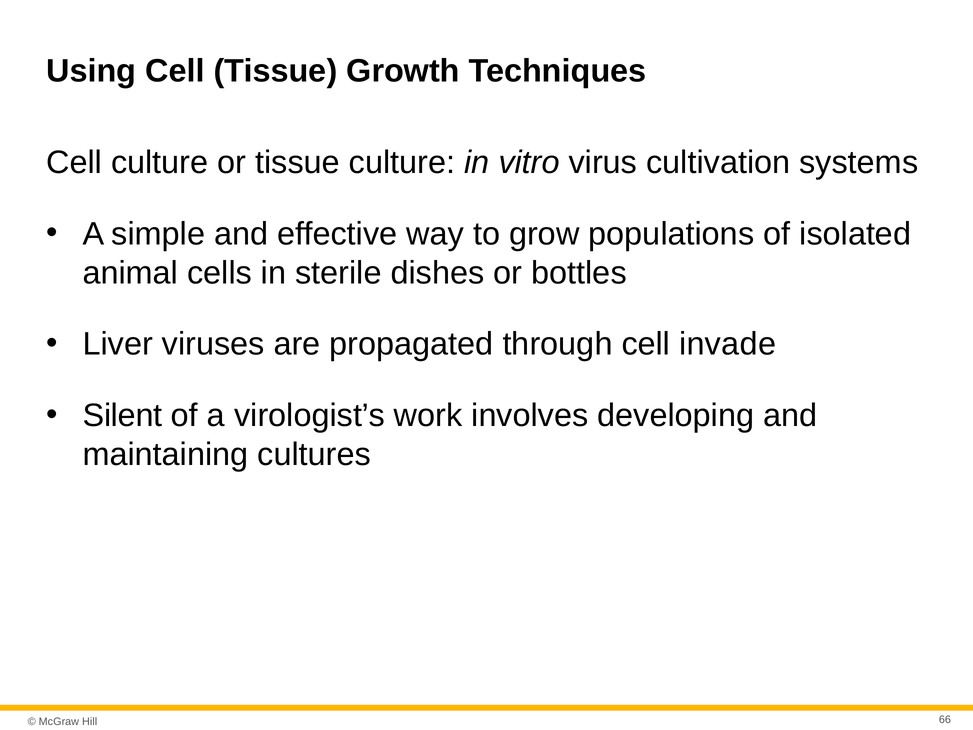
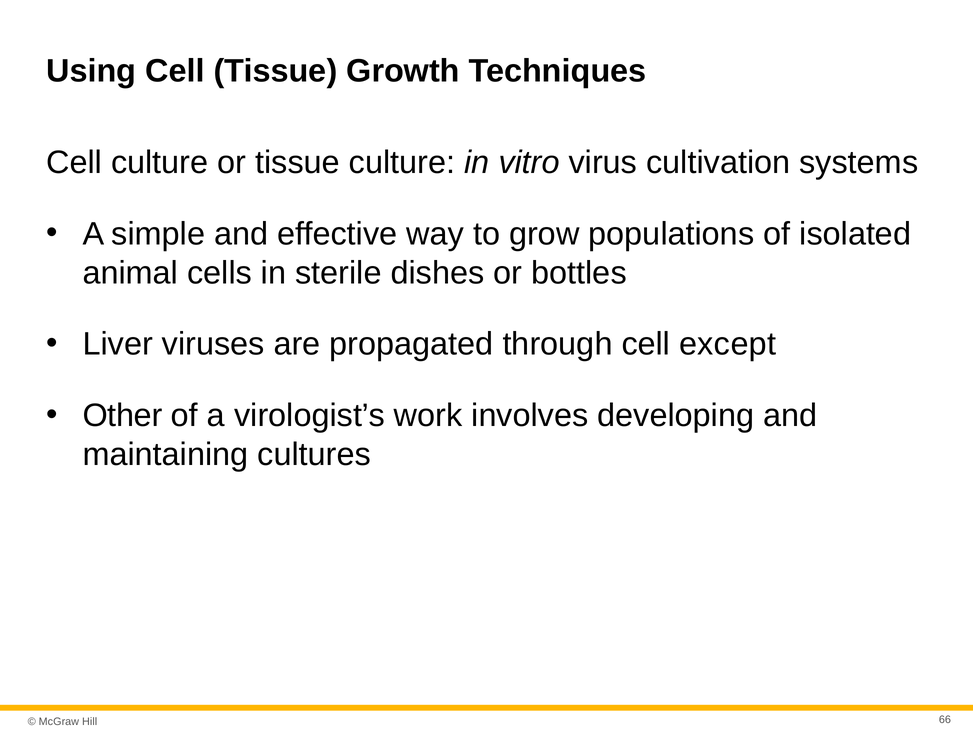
invade: invade -> except
Silent: Silent -> Other
